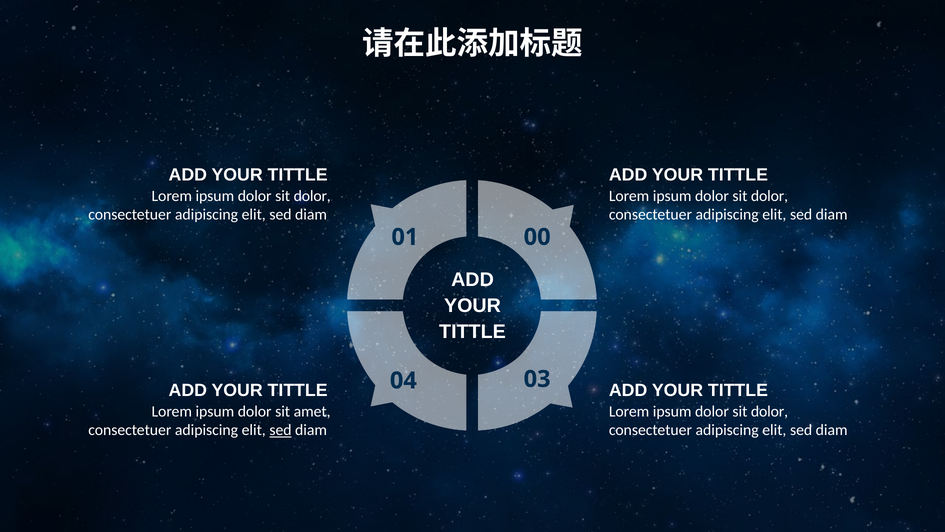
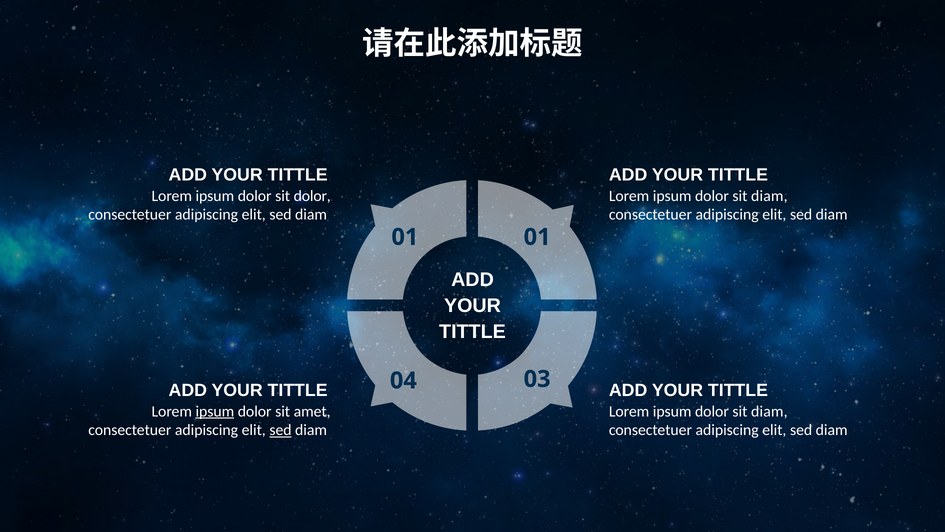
dolor at (770, 196): dolor -> diam
01 00: 00 -> 01
ipsum at (215, 411) underline: none -> present
dolor at (770, 411): dolor -> diam
